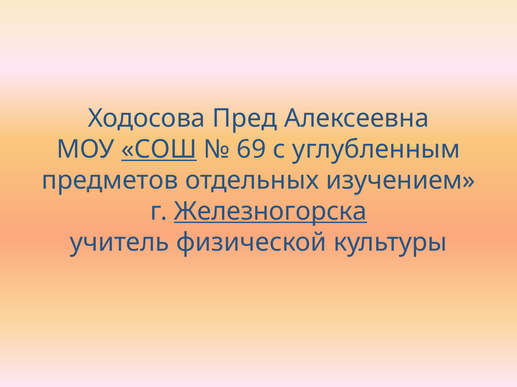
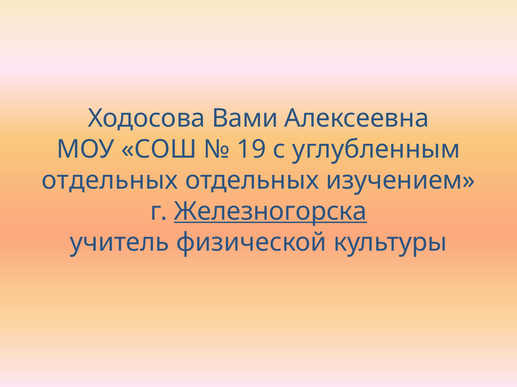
Пред: Пред -> Вами
СОШ underline: present -> none
69: 69 -> 19
предметов at (110, 181): предметов -> отдельных
